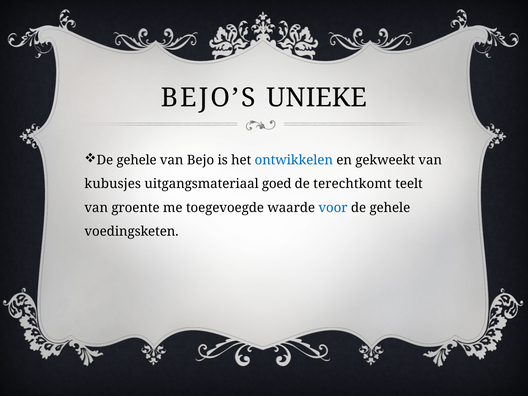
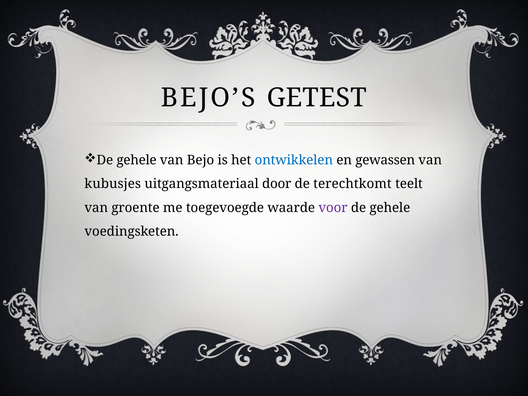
UNIEKE: UNIEKE -> GETEST
gekweekt: gekweekt -> gewassen
goed: goed -> door
voor colour: blue -> purple
